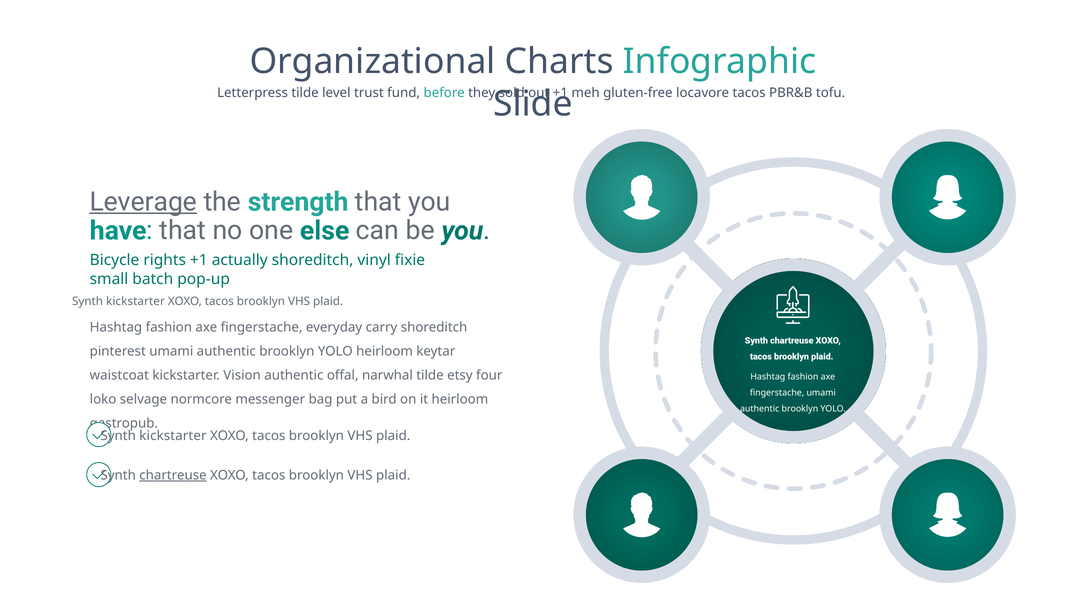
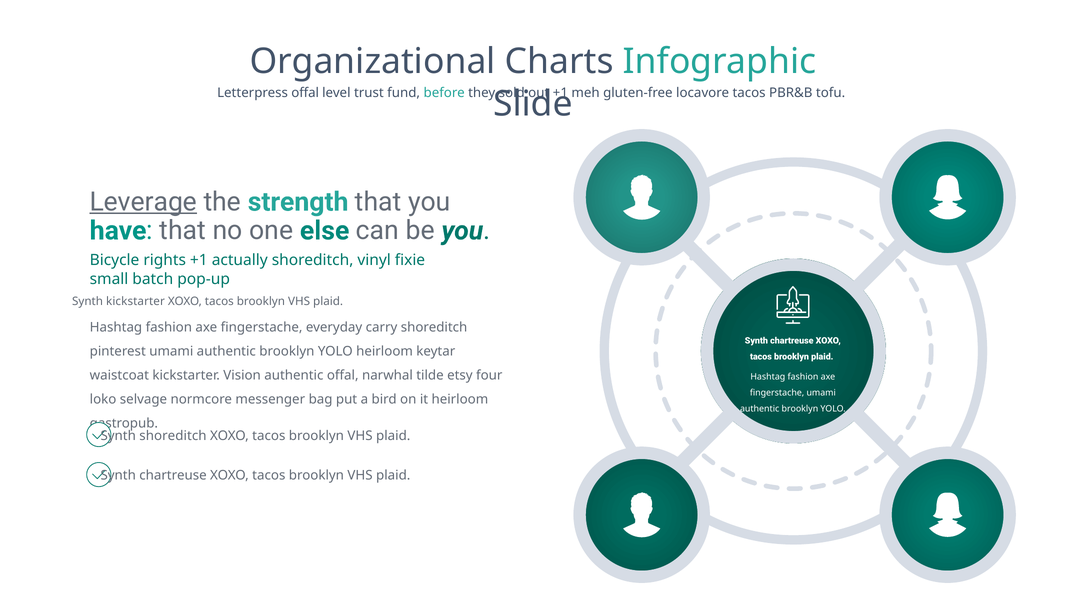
Letterpress tilde: tilde -> offal
kickstarter at (173, 436): kickstarter -> shoreditch
chartreuse at (173, 476) underline: present -> none
